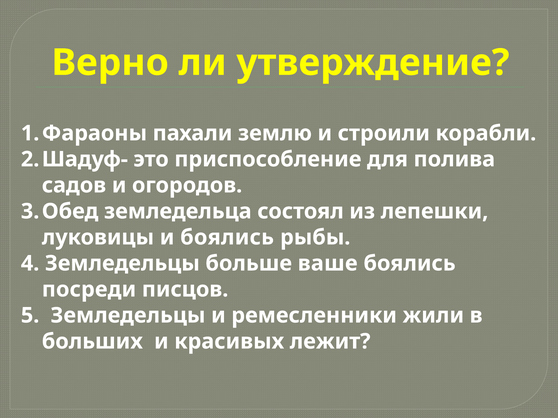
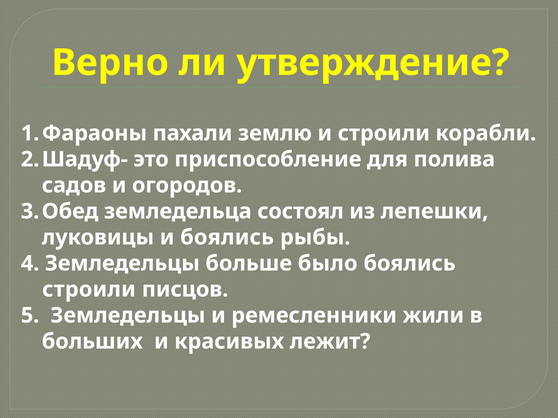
ваше: ваше -> было
посреди at (89, 290): посреди -> строили
